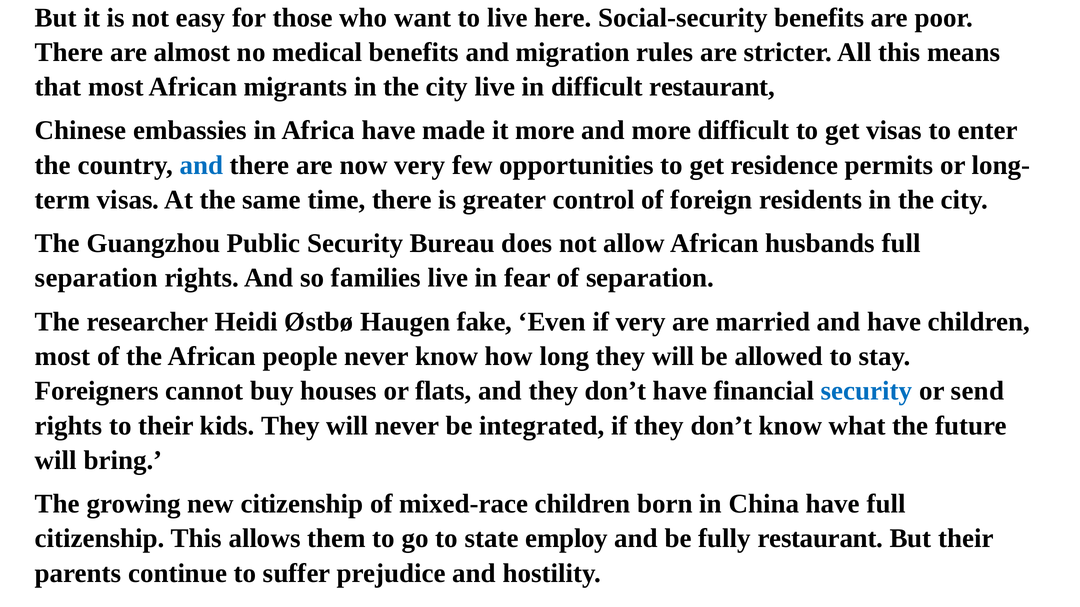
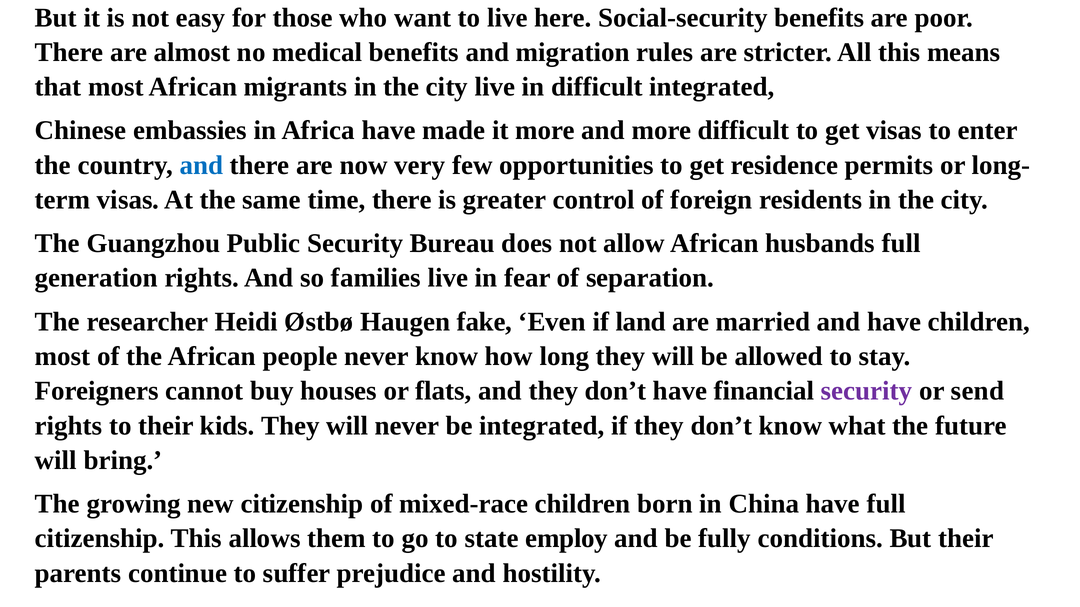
difficult restaurant: restaurant -> integrated
separation at (96, 278): separation -> generation
if very: very -> land
security at (867, 391) colour: blue -> purple
fully restaurant: restaurant -> conditions
